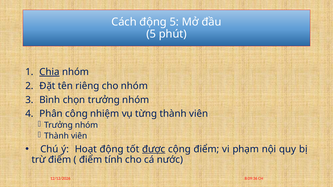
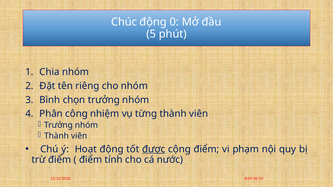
Cách: Cách -> Chúc
động 5: 5 -> 0
Chia underline: present -> none
